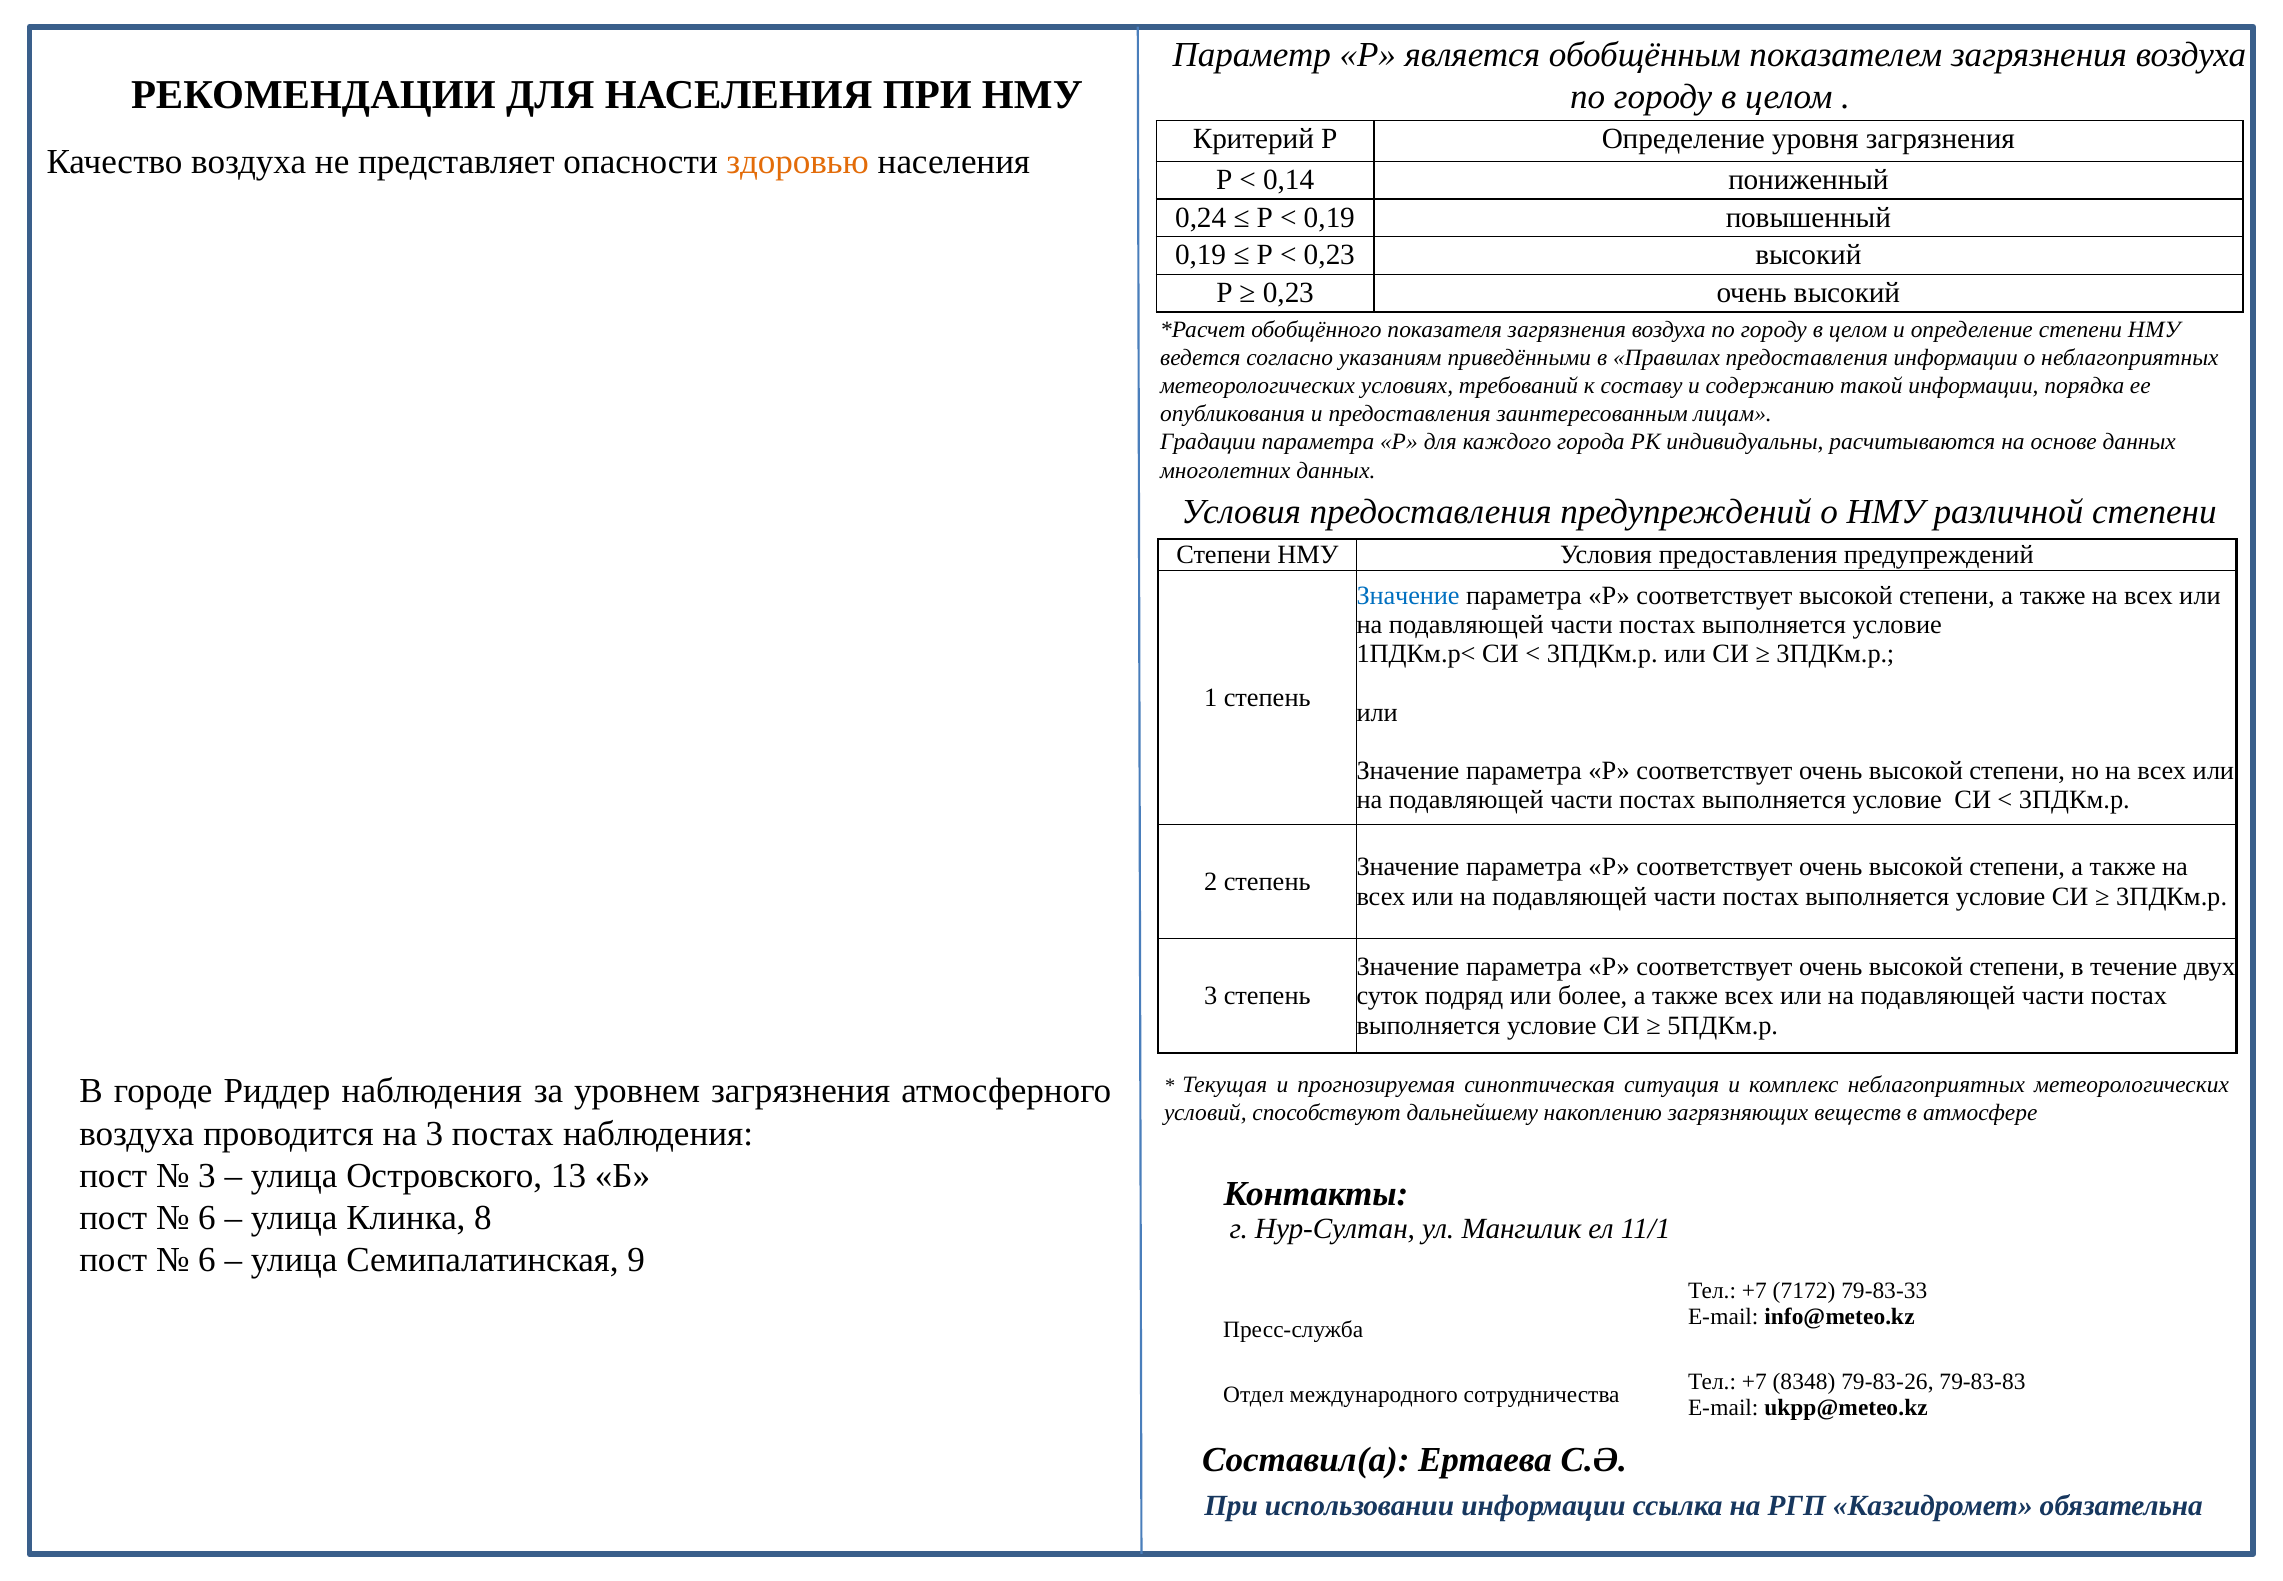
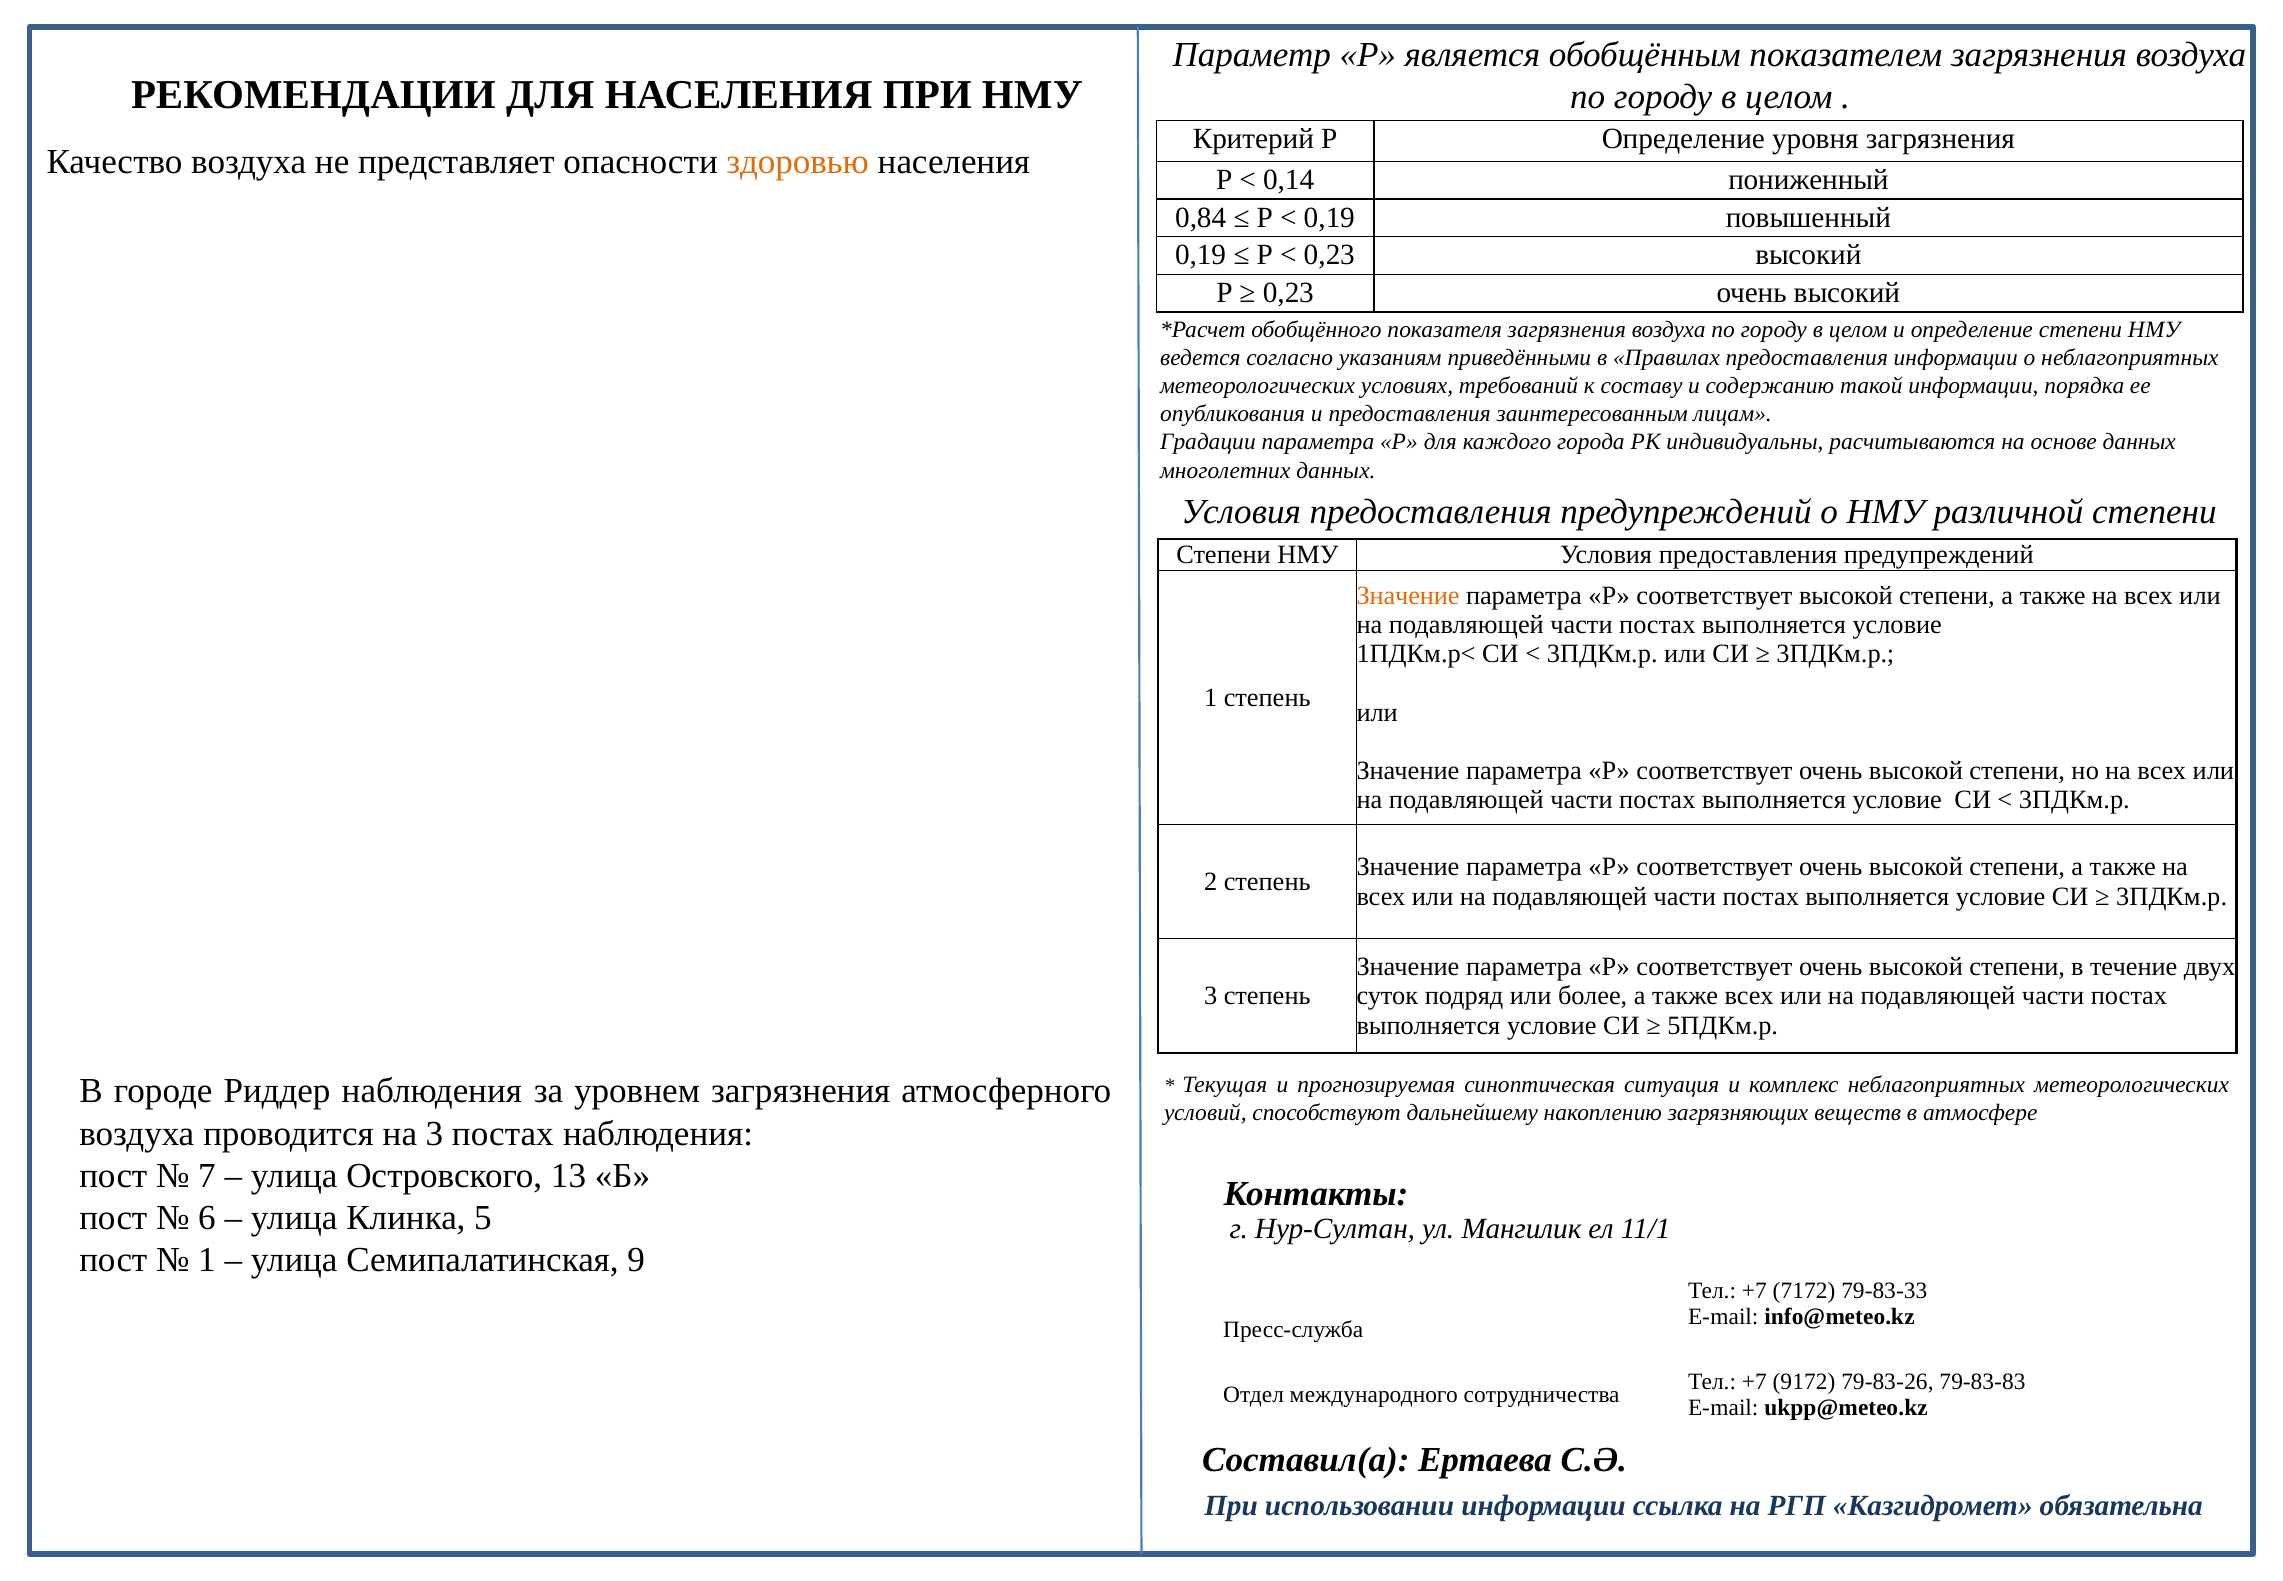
0,24: 0,24 -> 0,84
Значение at (1408, 595) colour: blue -> orange
3 at (207, 1175): 3 -> 7
8: 8 -> 5
6 at (207, 1260): 6 -> 1
8348: 8348 -> 9172
